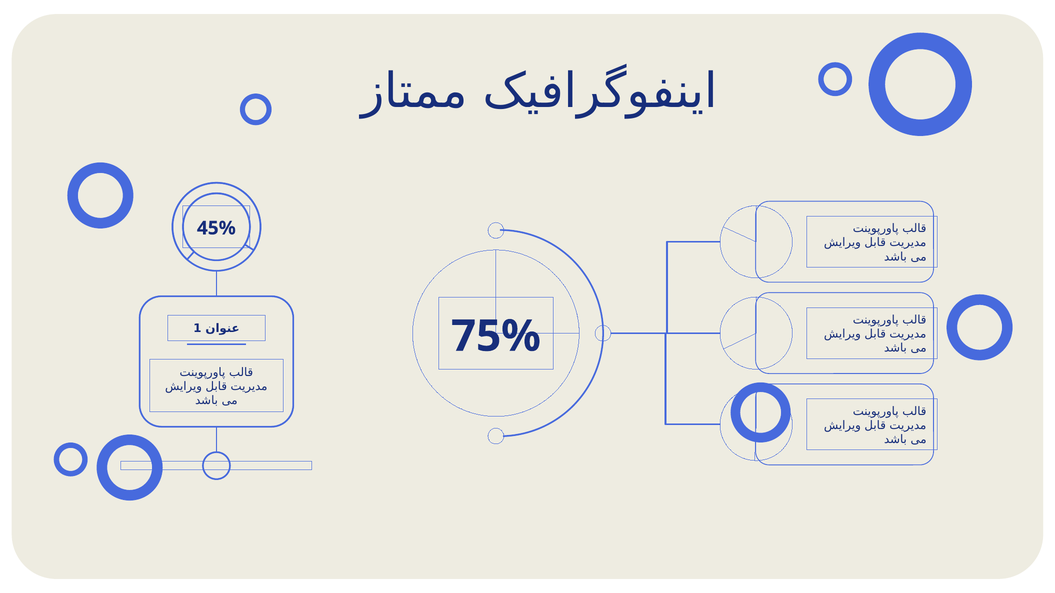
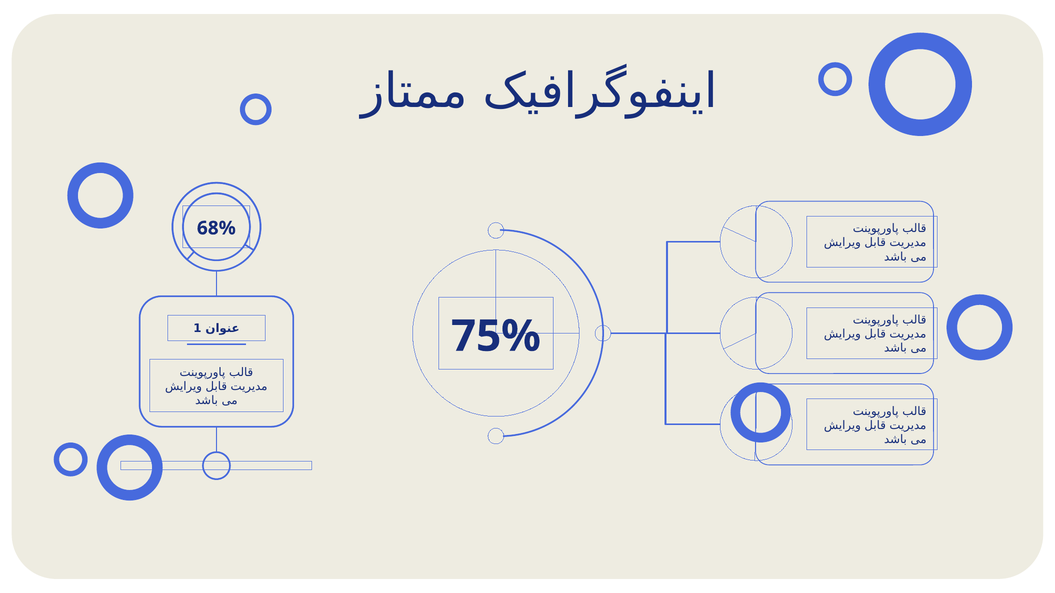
45%: 45% -> 68%
